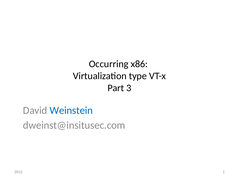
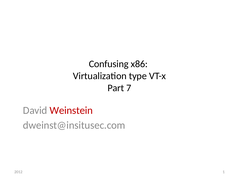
Occurring: Occurring -> Confusing
3: 3 -> 7
Weinstein colour: blue -> red
